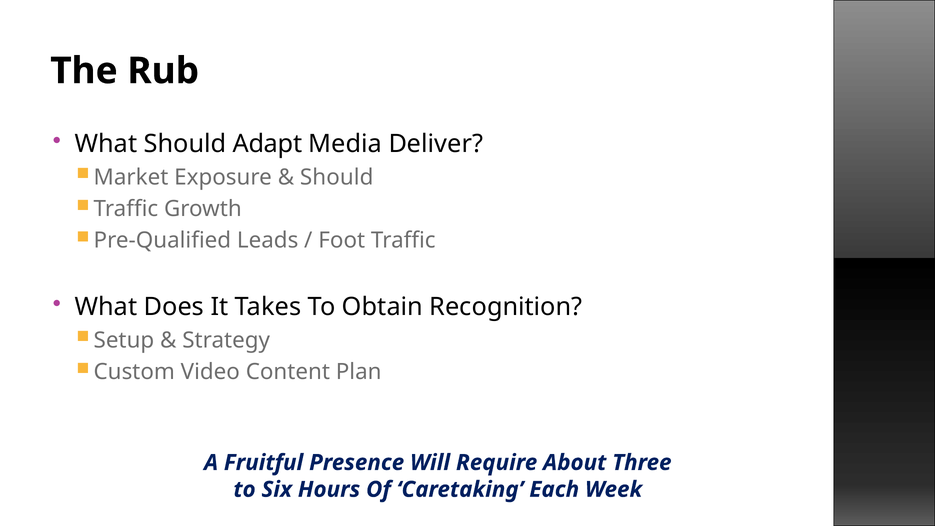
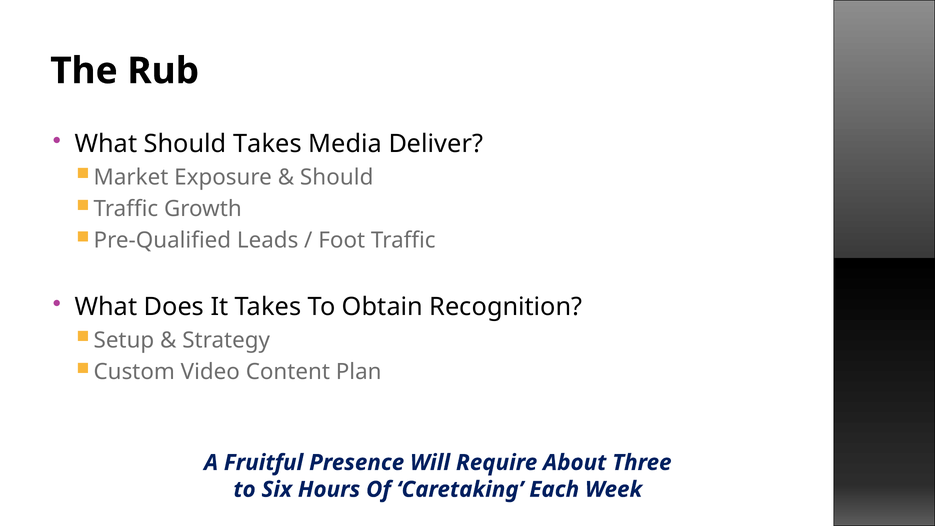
Should Adapt: Adapt -> Takes
